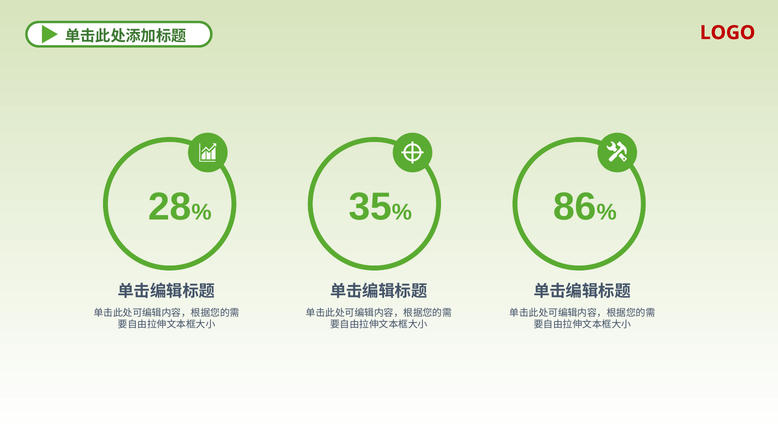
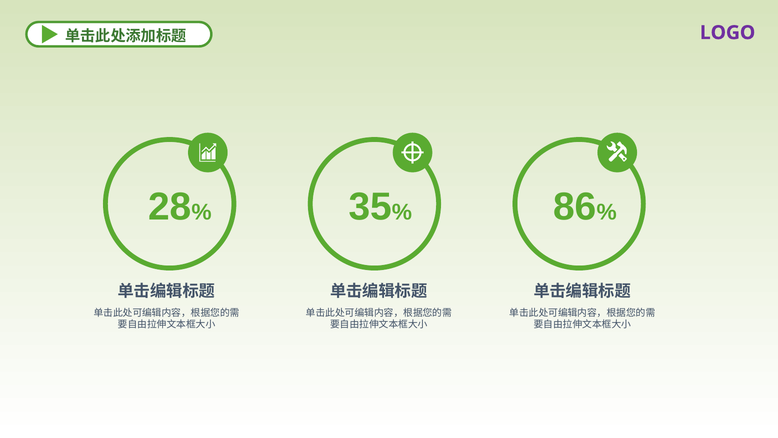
LOGO colour: red -> purple
